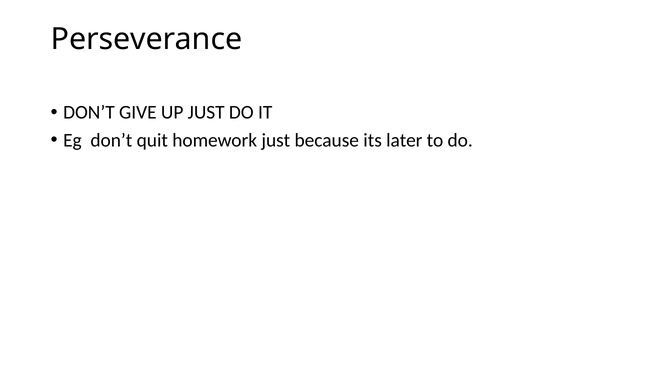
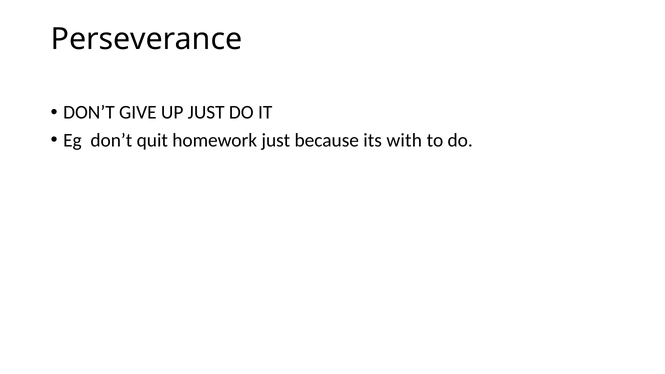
later: later -> with
